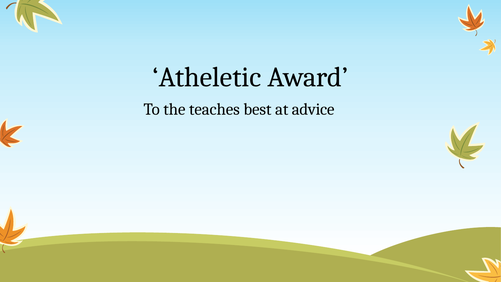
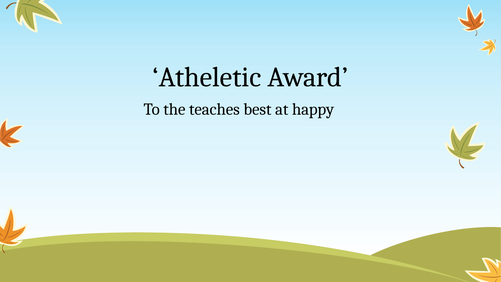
advice: advice -> happy
